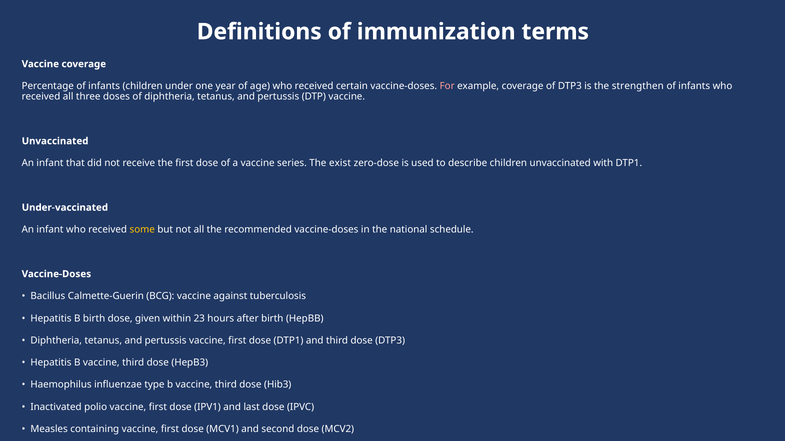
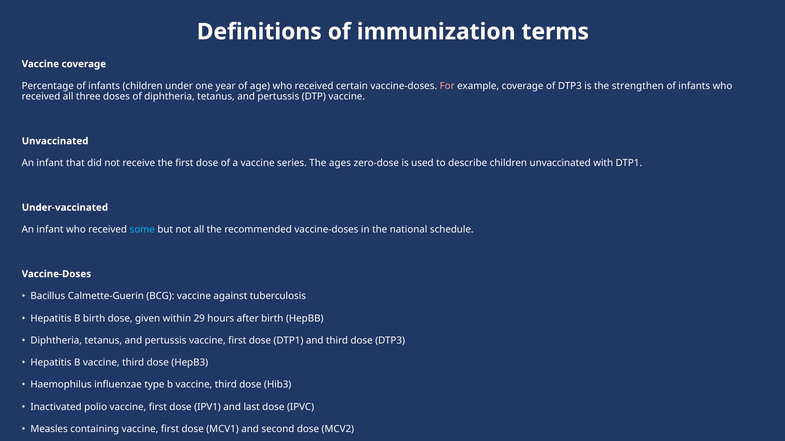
exist: exist -> ages
some colour: yellow -> light blue
23: 23 -> 29
